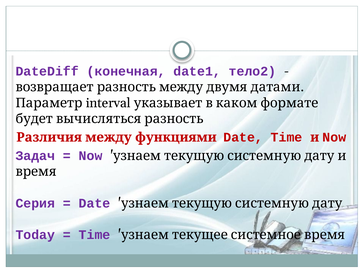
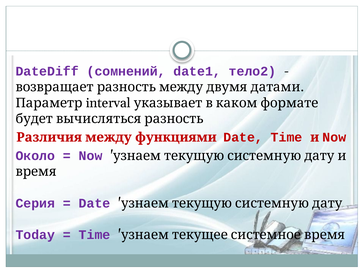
конечная: конечная -> сомнений
Задач: Задач -> Около
